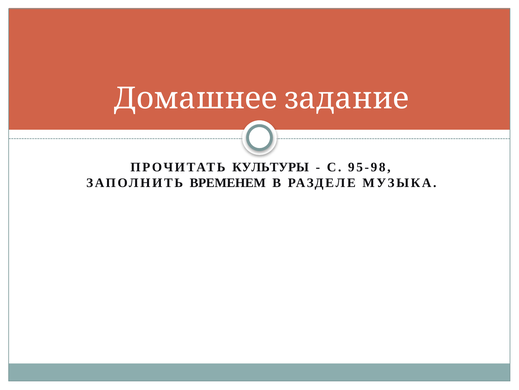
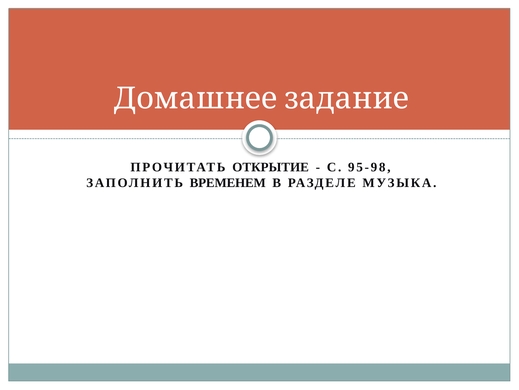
КУЛЬТУРЫ: КУЛЬТУРЫ -> ОТКРЫТИЕ
